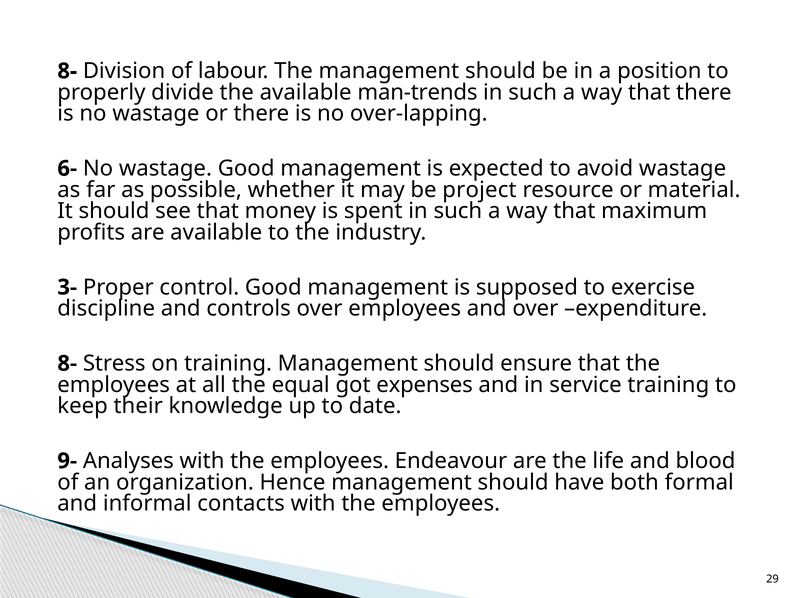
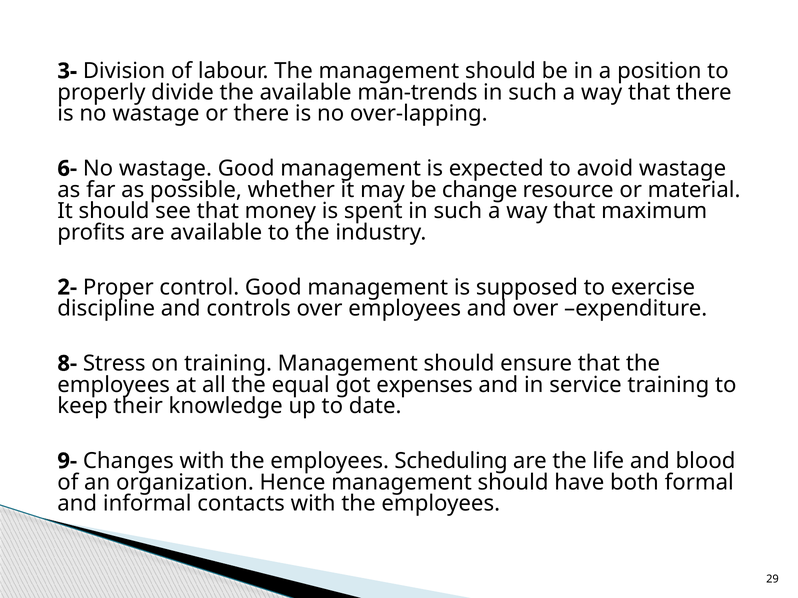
8- at (67, 71): 8- -> 3-
project: project -> change
3-: 3- -> 2-
Analyses: Analyses -> Changes
Endeavour: Endeavour -> Scheduling
